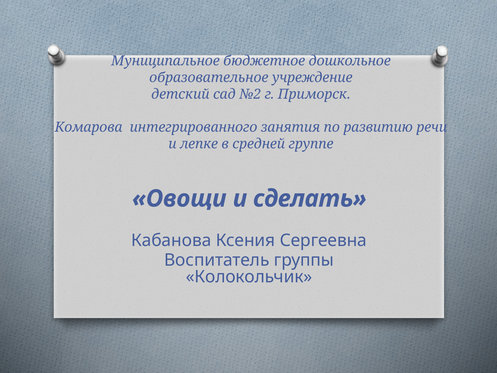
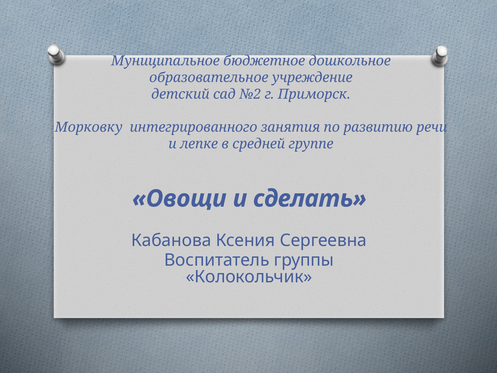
Комарова: Комарова -> Морковку
